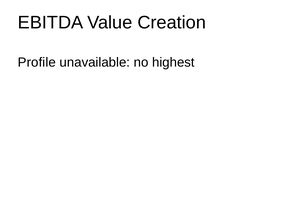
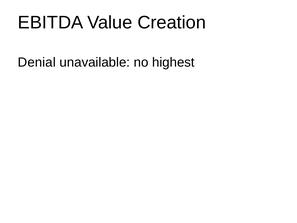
Profile: Profile -> Denial
